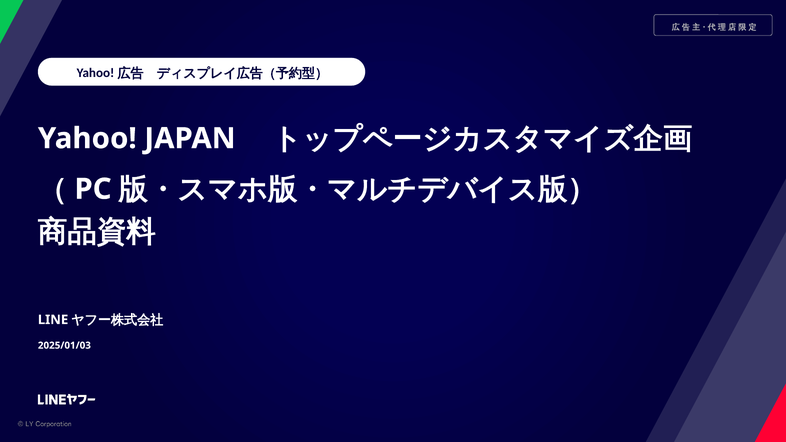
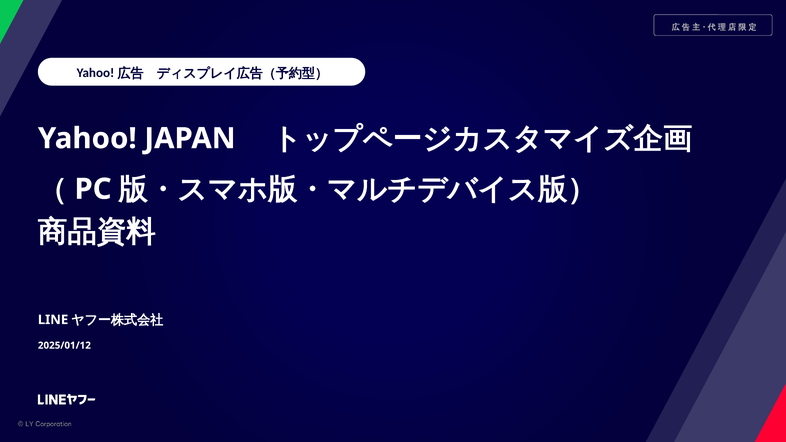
2025/01/03: 2025/01/03 -> 2025/01/12
